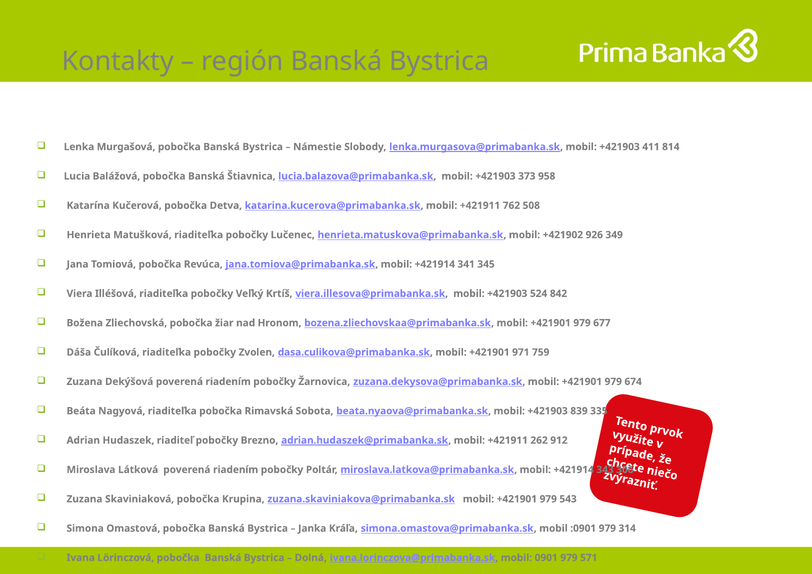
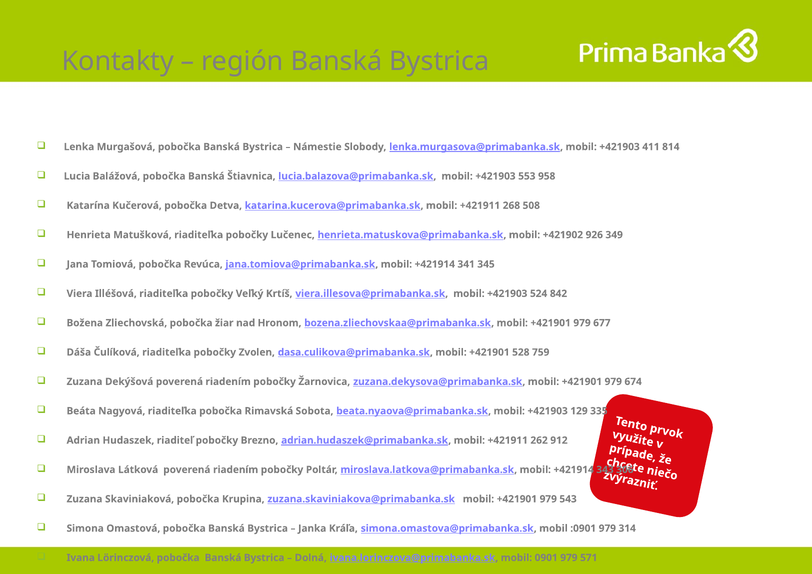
373: 373 -> 553
762: 762 -> 268
971: 971 -> 528
839: 839 -> 129
